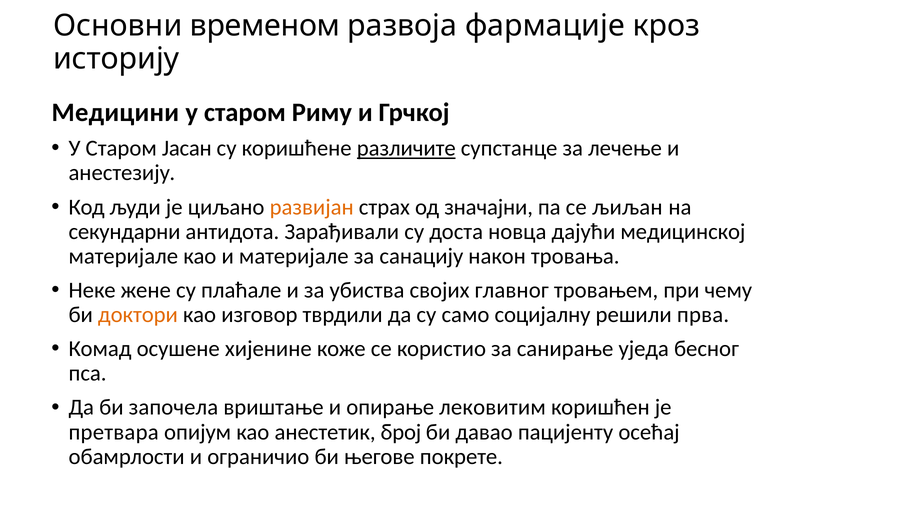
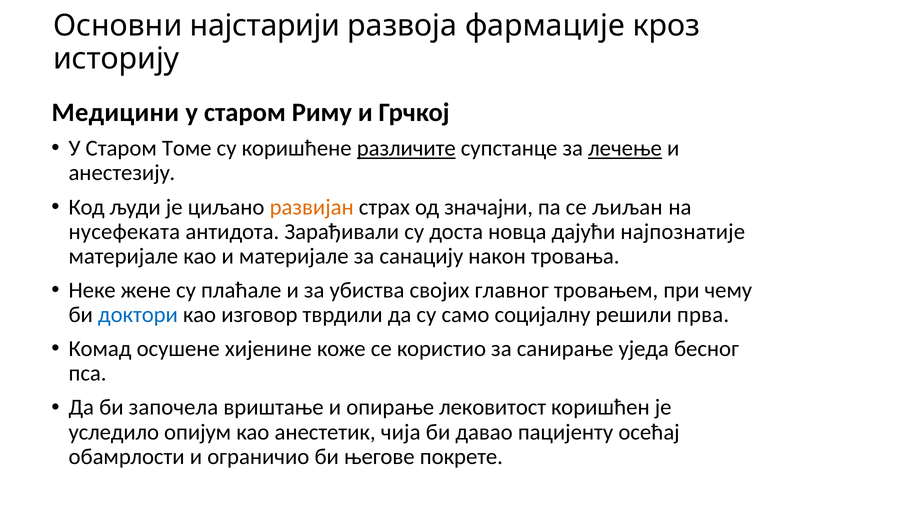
временом: временом -> најстарији
Јасан: Јасан -> Томе
лечење underline: none -> present
секундарни: секундарни -> нусефеката
медицинској: медицинској -> најпознатије
доктори colour: orange -> blue
лековитим: лековитим -> лековитост
претвара: претвара -> уследило
број: број -> чија
